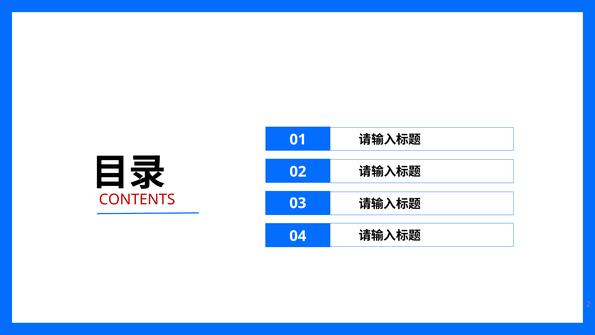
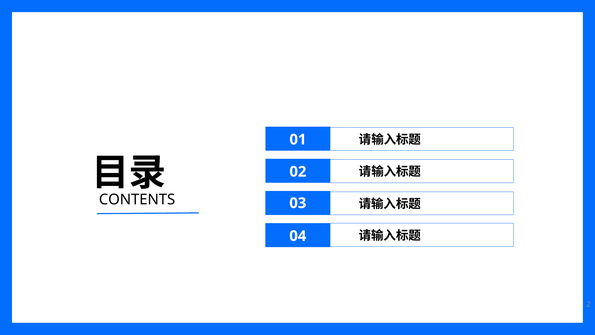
CONTENTS colour: red -> black
